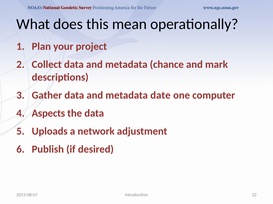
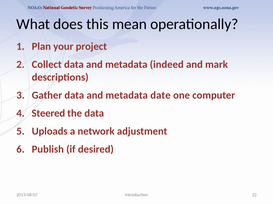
chance: chance -> indeed
Aspects: Aspects -> Steered
